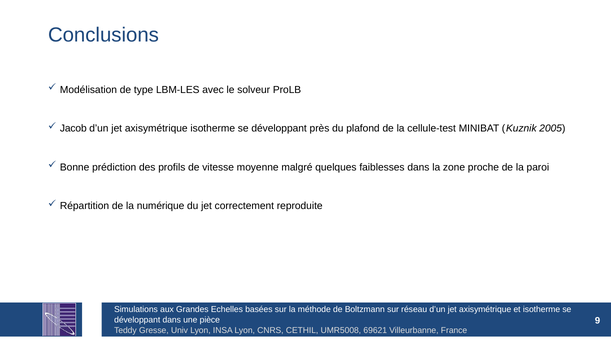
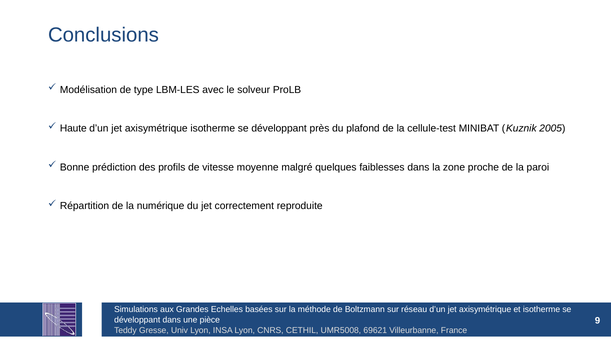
Jacob: Jacob -> Haute
